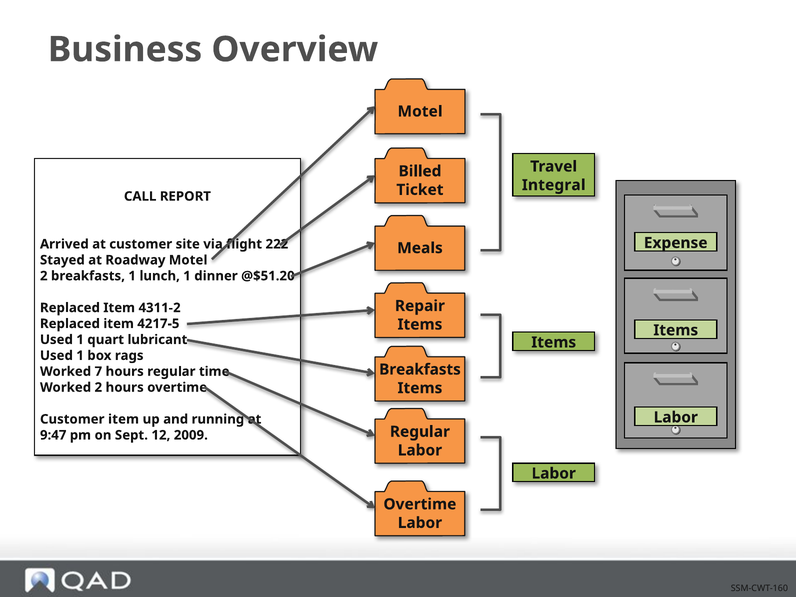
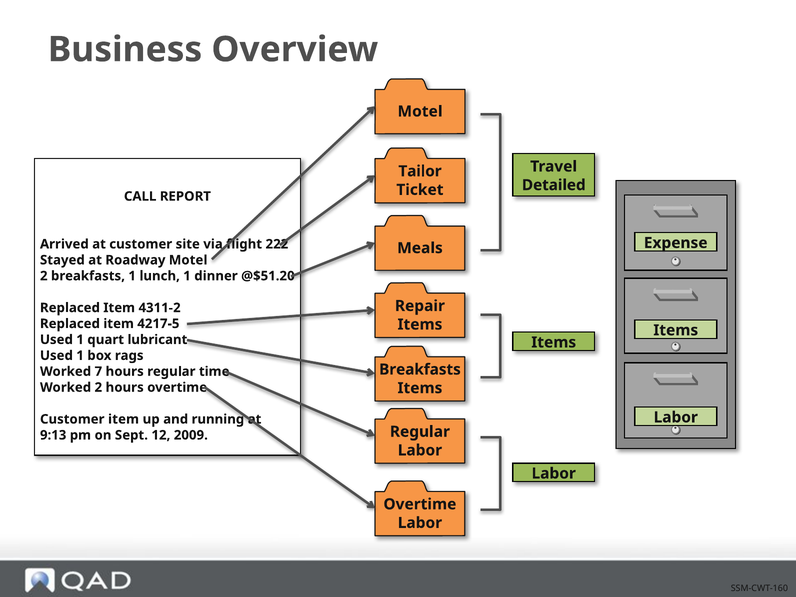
Billed: Billed -> Tailor
Integral: Integral -> Detailed
9:47: 9:47 -> 9:13
